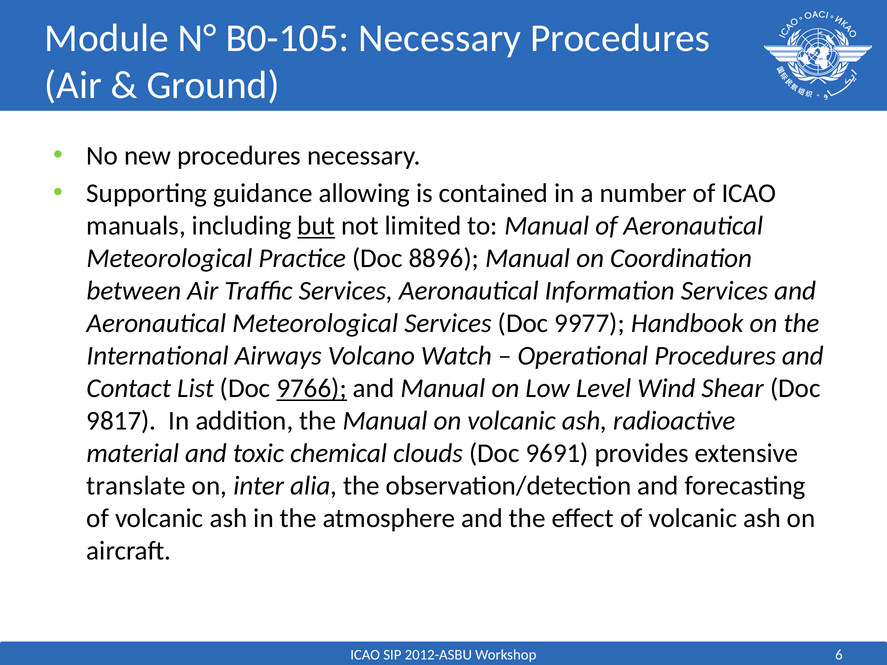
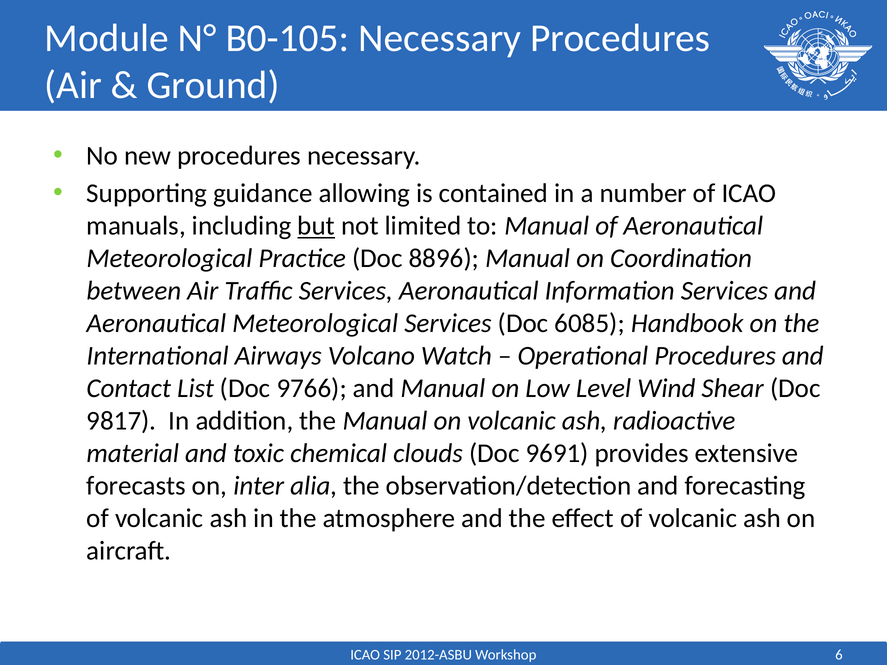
9977: 9977 -> 6085
9766 underline: present -> none
translate: translate -> forecasts
